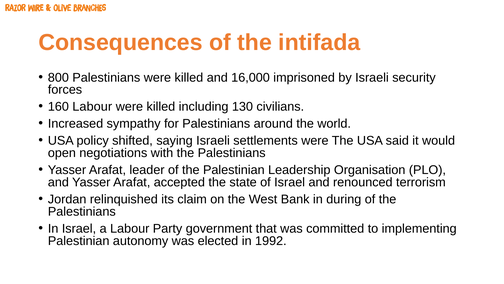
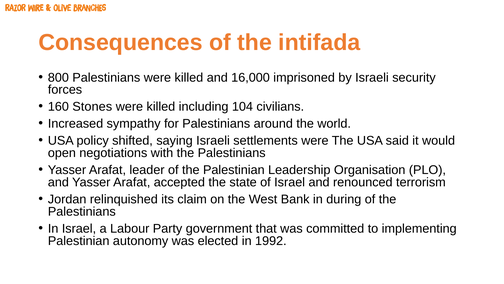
160 Labour: Labour -> Stones
130: 130 -> 104
